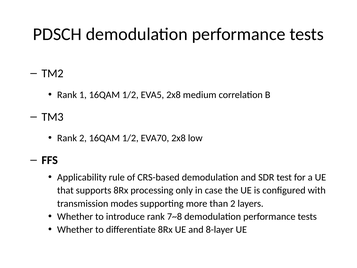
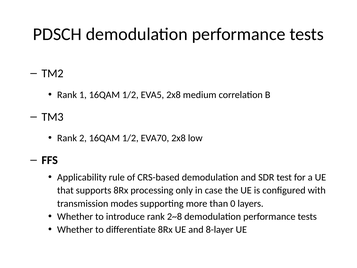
than 2: 2 -> 0
7~8: 7~8 -> 2~8
